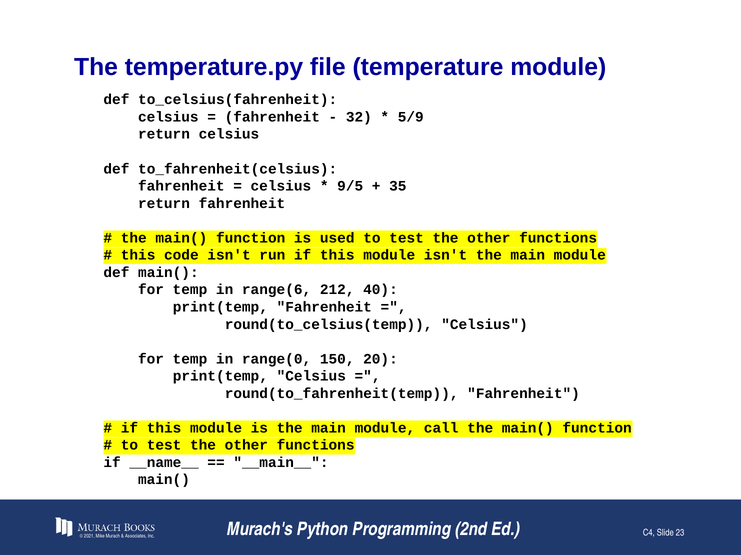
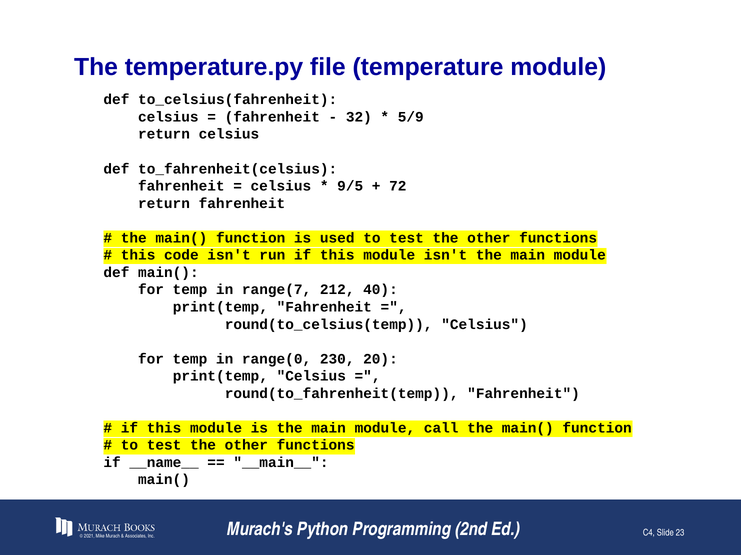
35: 35 -> 72
range(6: range(6 -> range(7
150: 150 -> 230
